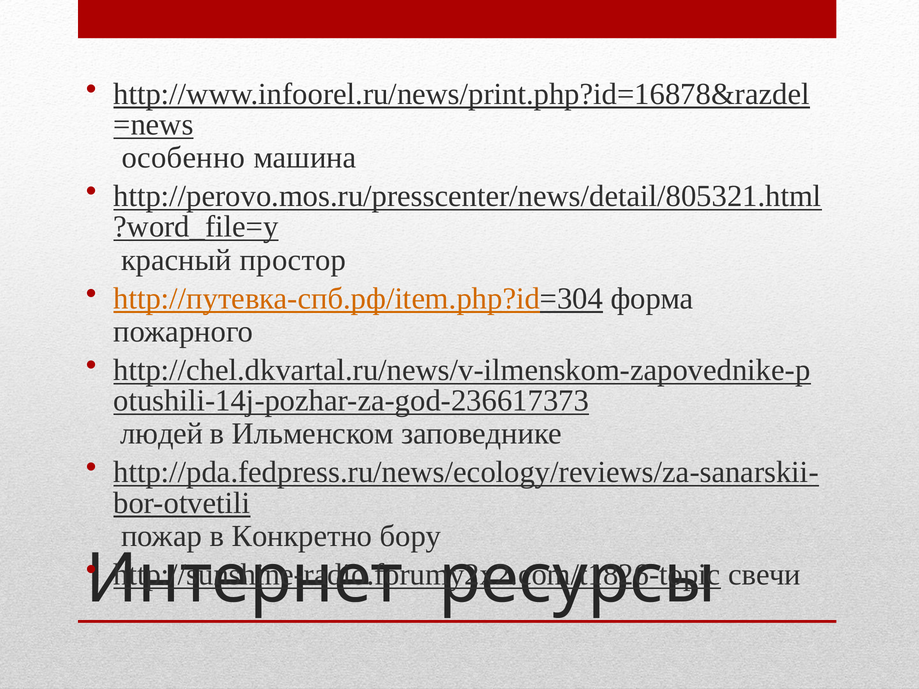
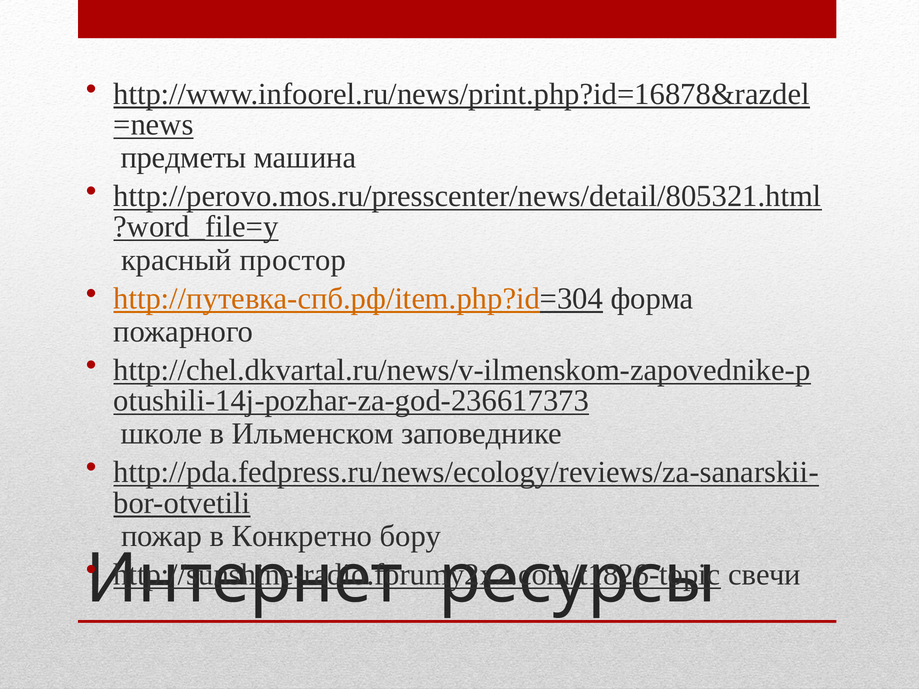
особенно: особенно -> предметы
людей: людей -> школе
